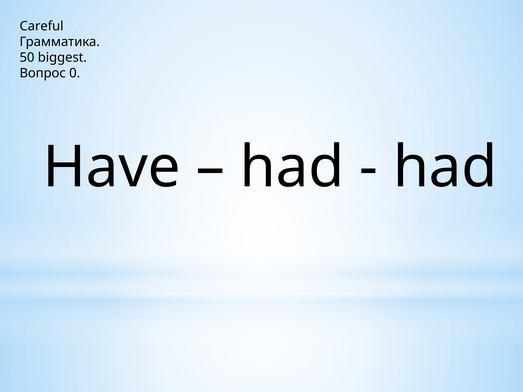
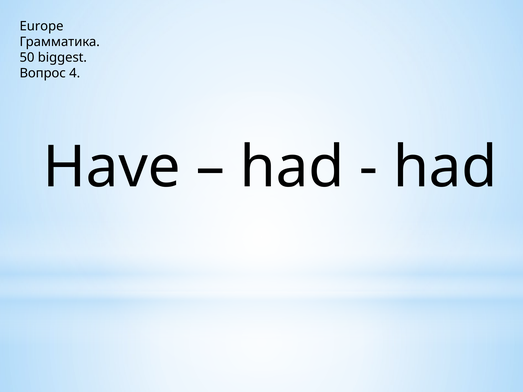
Careful: Careful -> Europe
0: 0 -> 4
